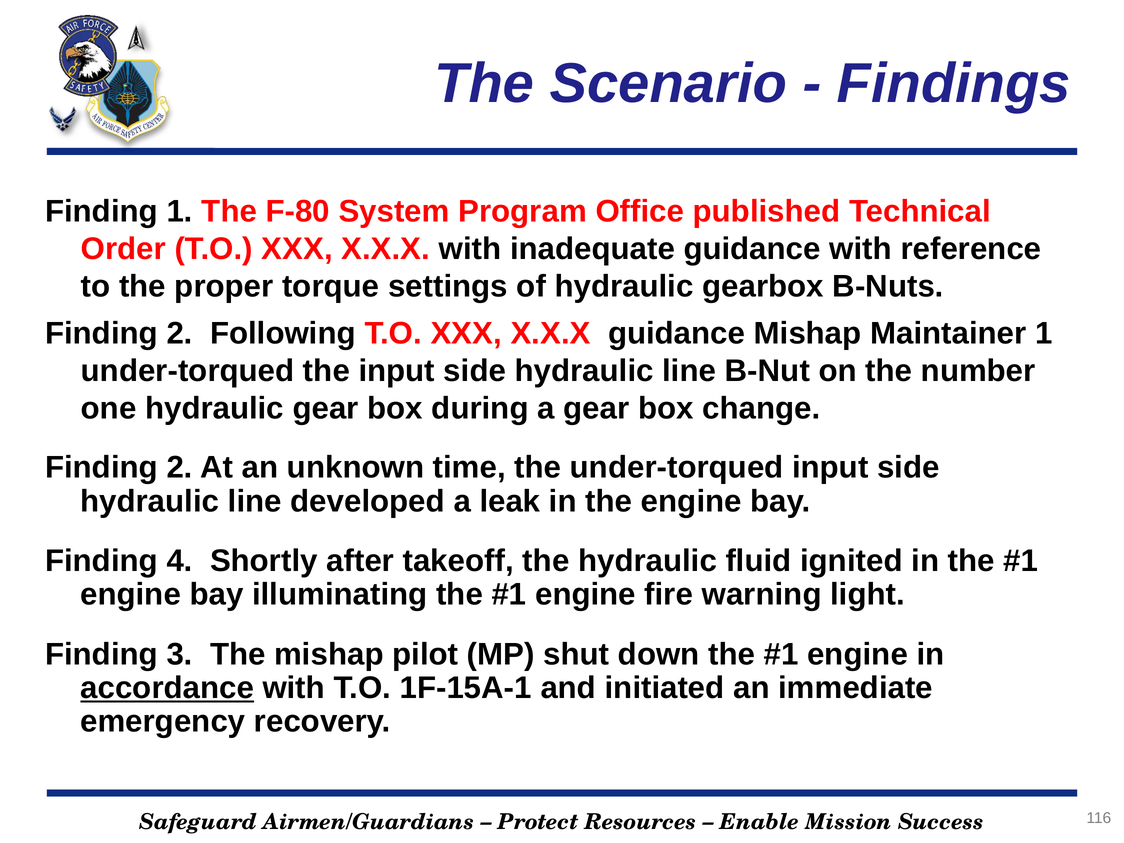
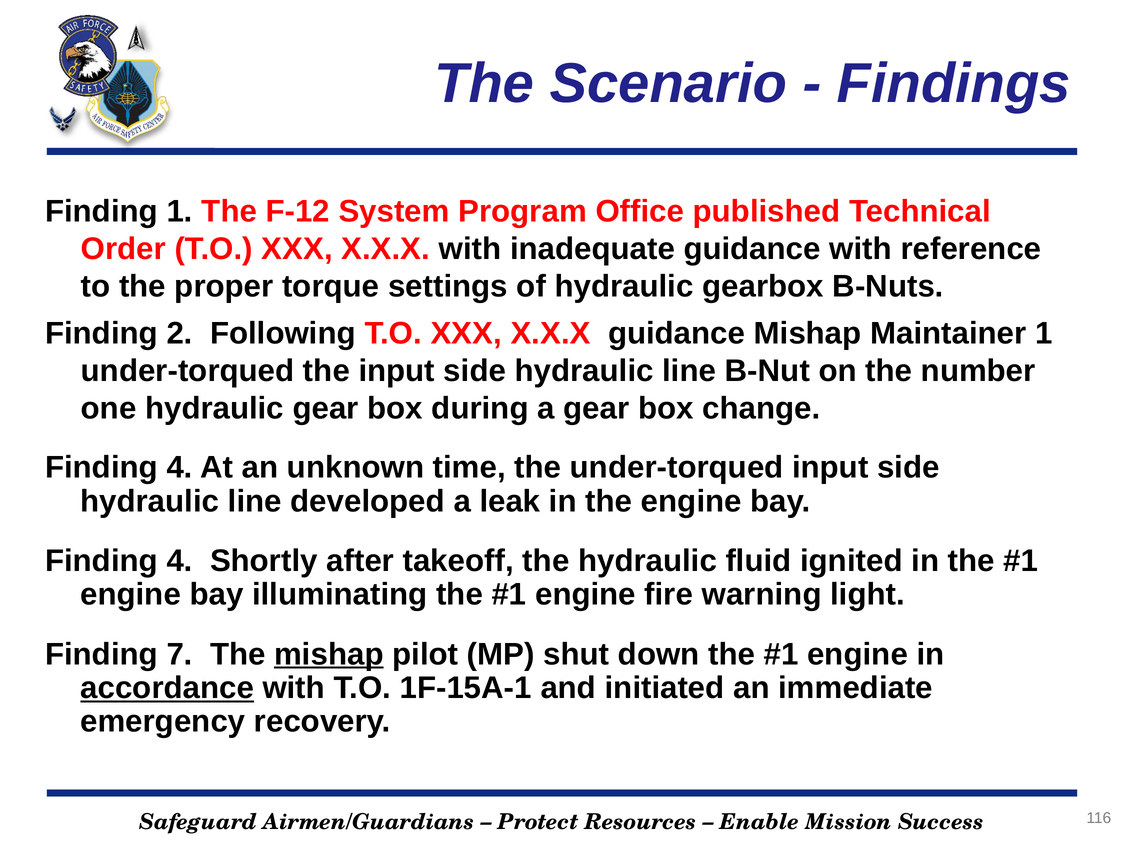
F-80: F-80 -> F-12
2 at (180, 467): 2 -> 4
3: 3 -> 7
mishap at (329, 654) underline: none -> present
